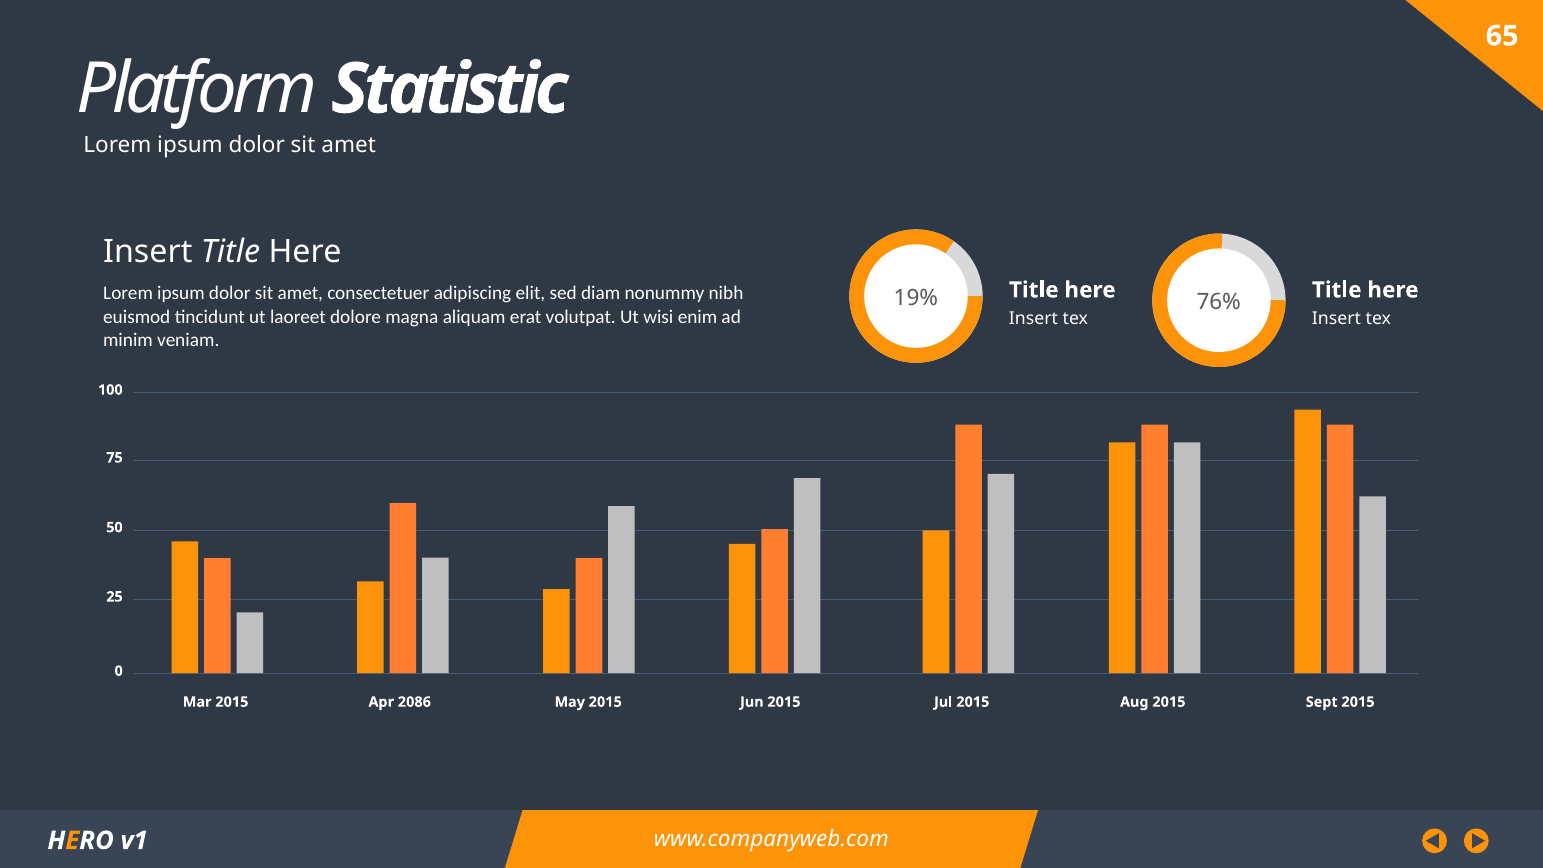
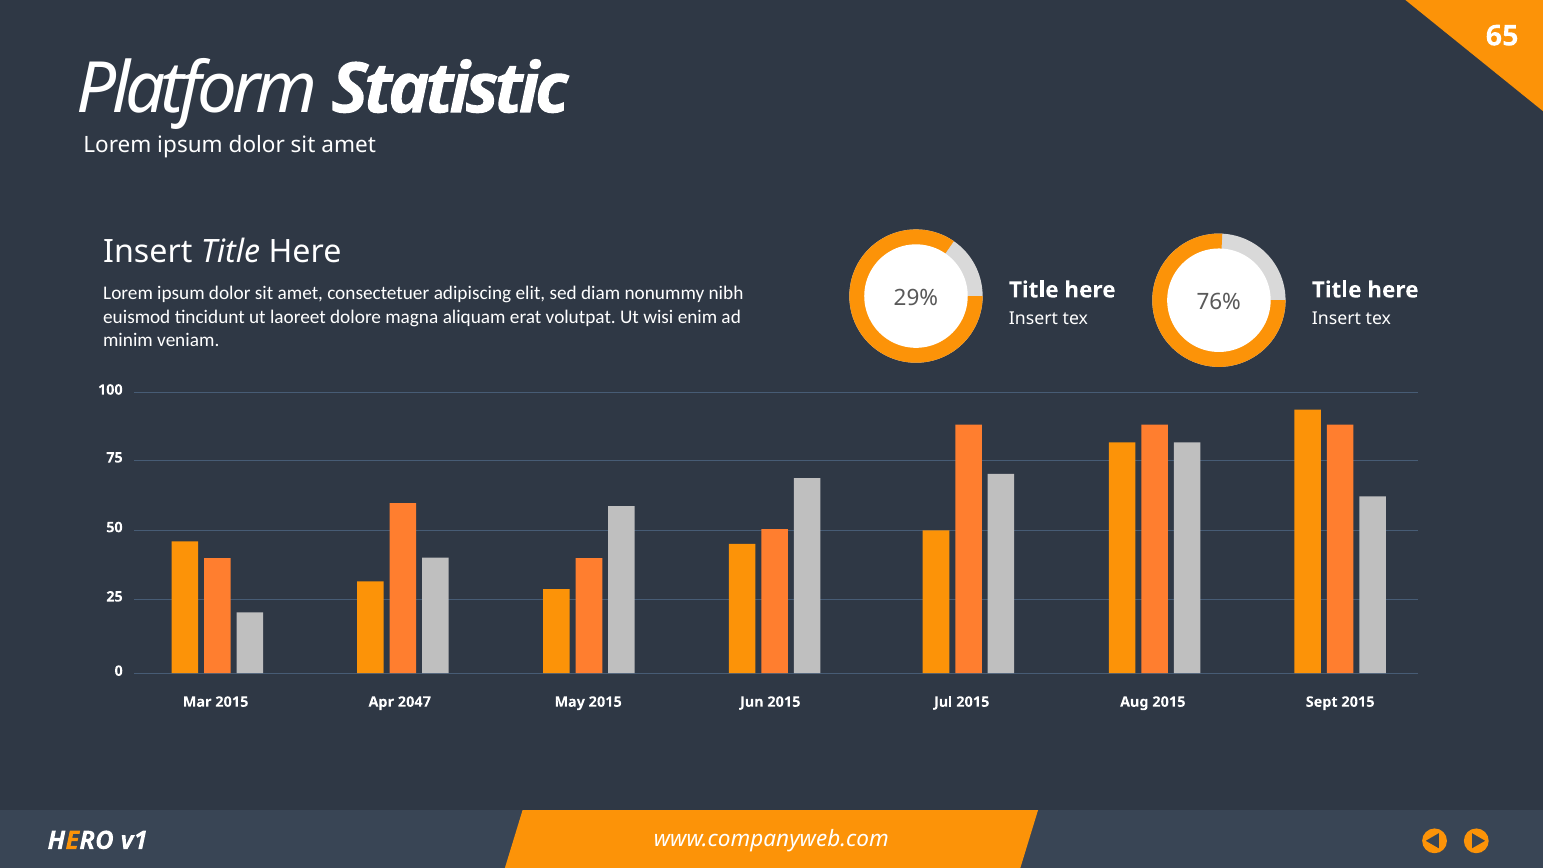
19%: 19% -> 29%
2086: 2086 -> 2047
